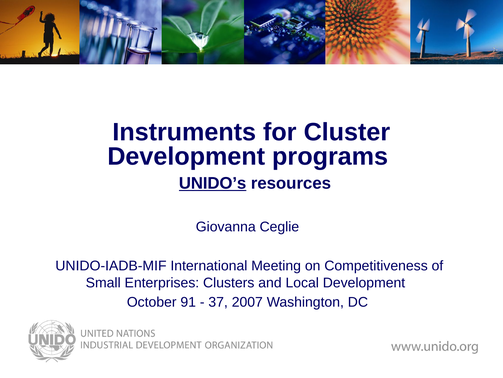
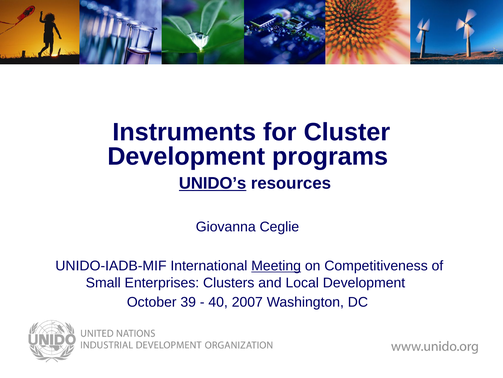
Meeting underline: none -> present
91: 91 -> 39
37: 37 -> 40
